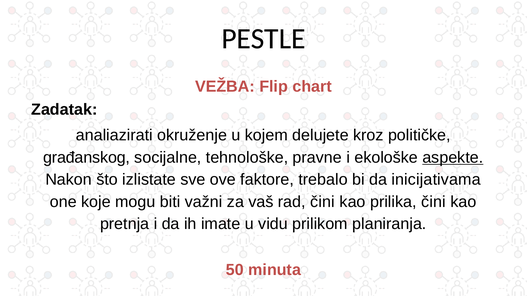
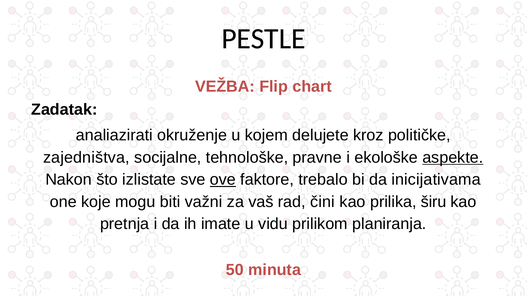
građanskog: građanskog -> zajedništva
ove underline: none -> present
prilika čini: čini -> širu
